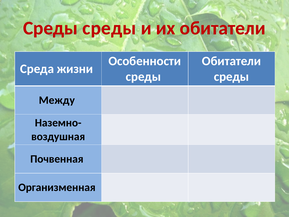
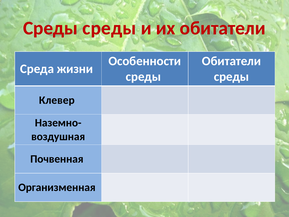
Между: Между -> Клевер
